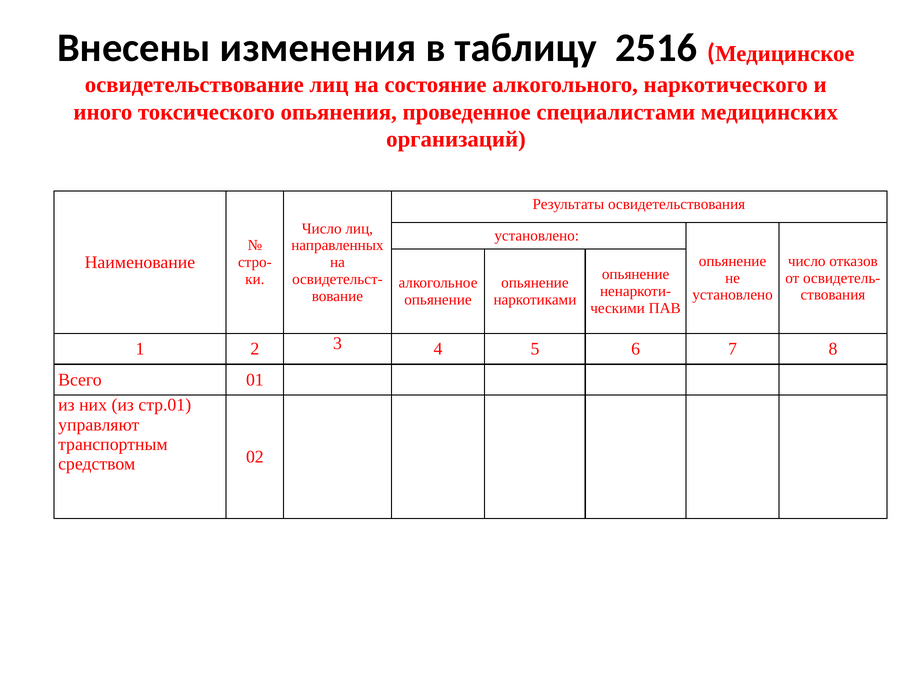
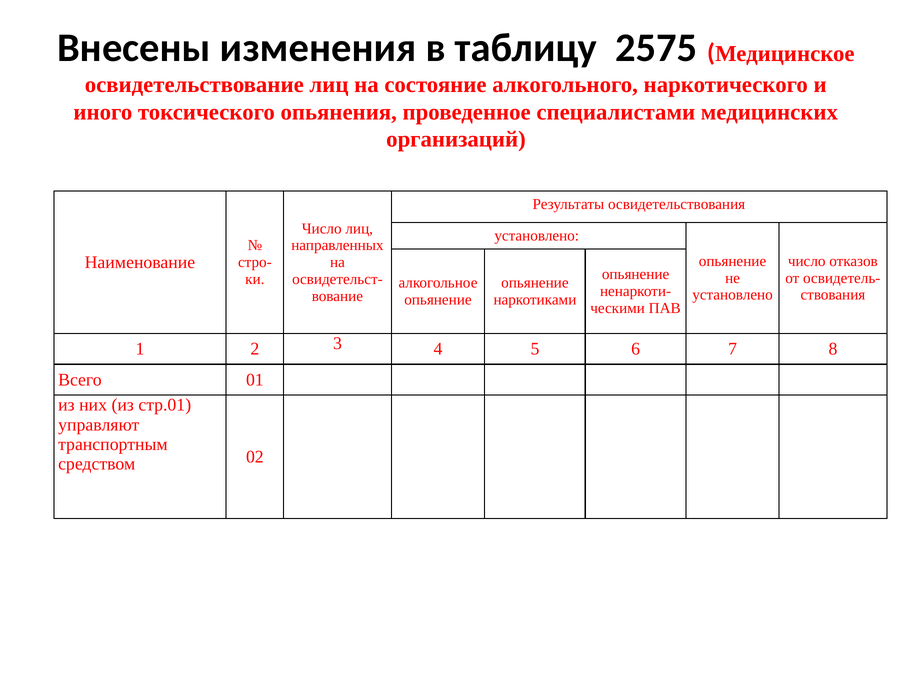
2516: 2516 -> 2575
